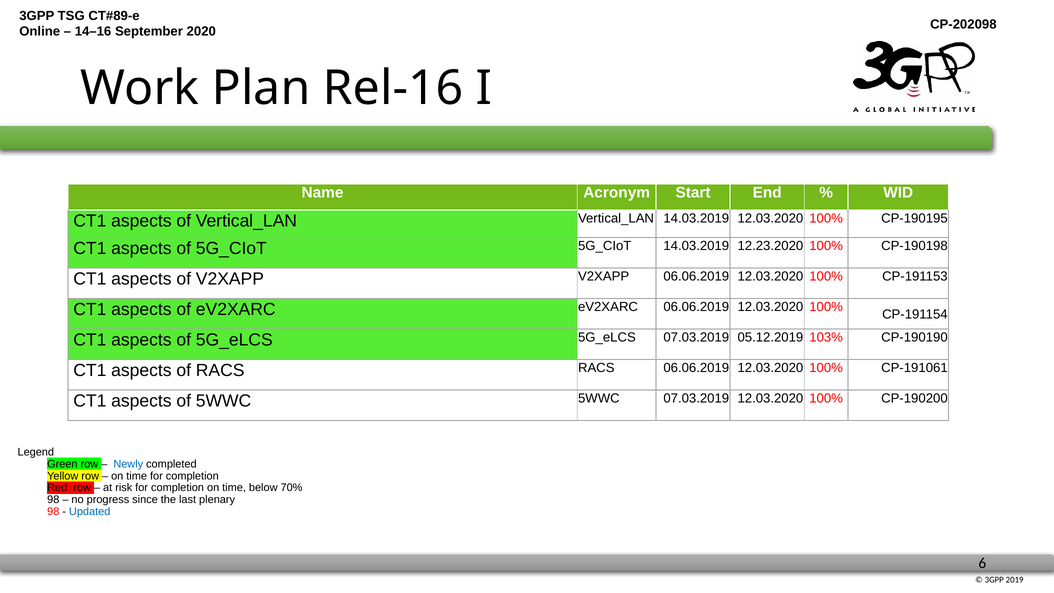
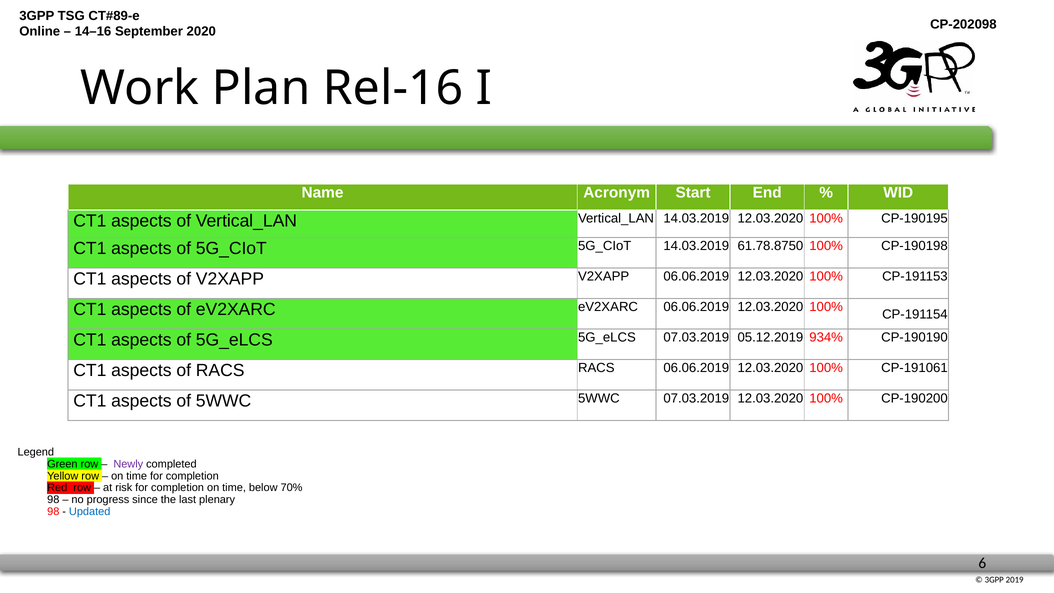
12.23.2020: 12.23.2020 -> 61.78.8750
103%: 103% -> 934%
Newly colour: blue -> purple
